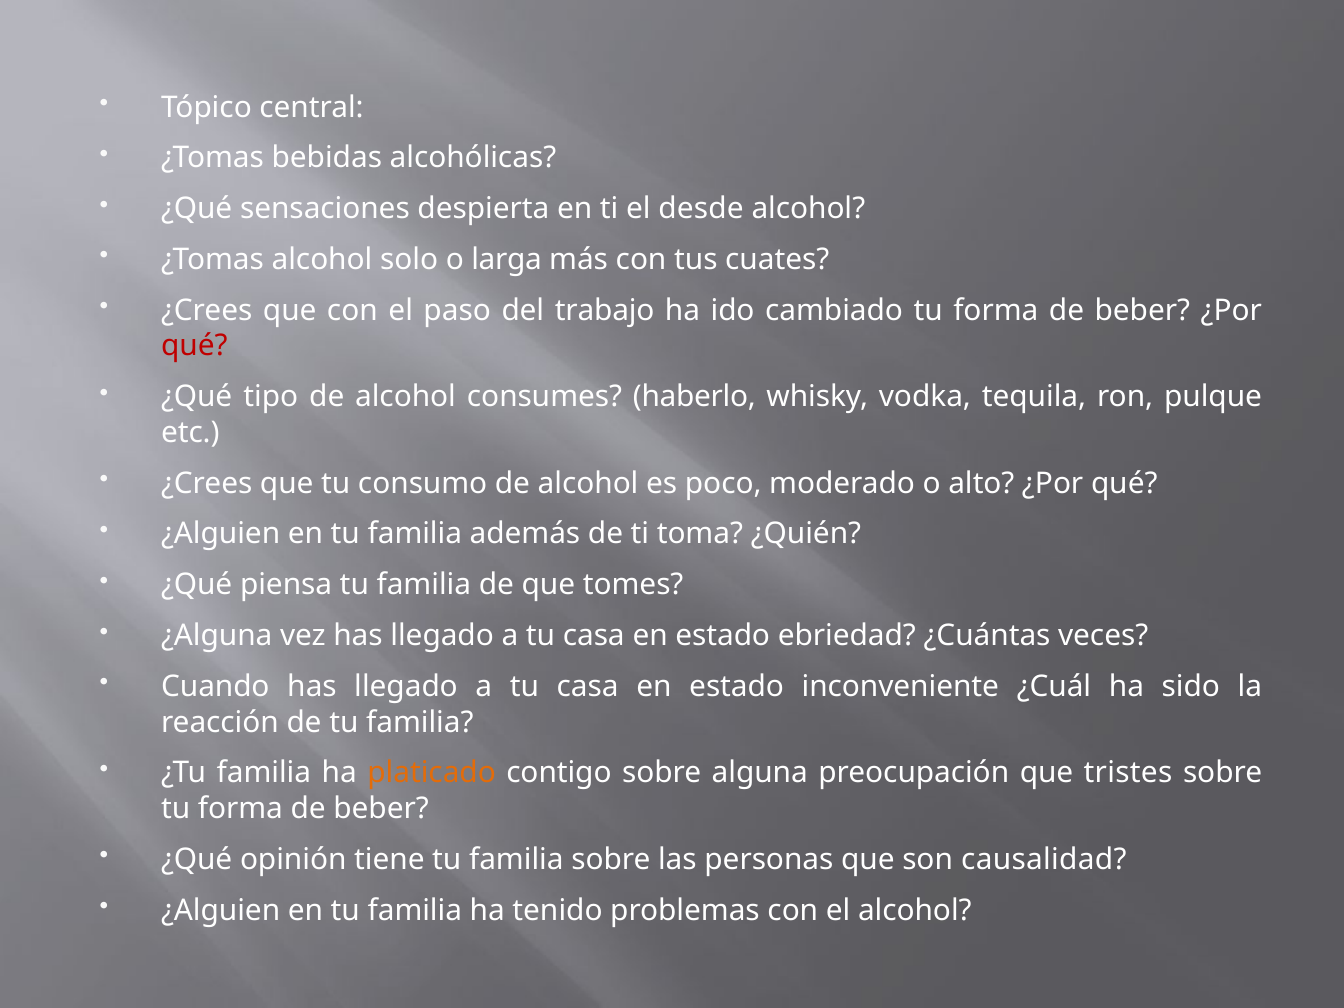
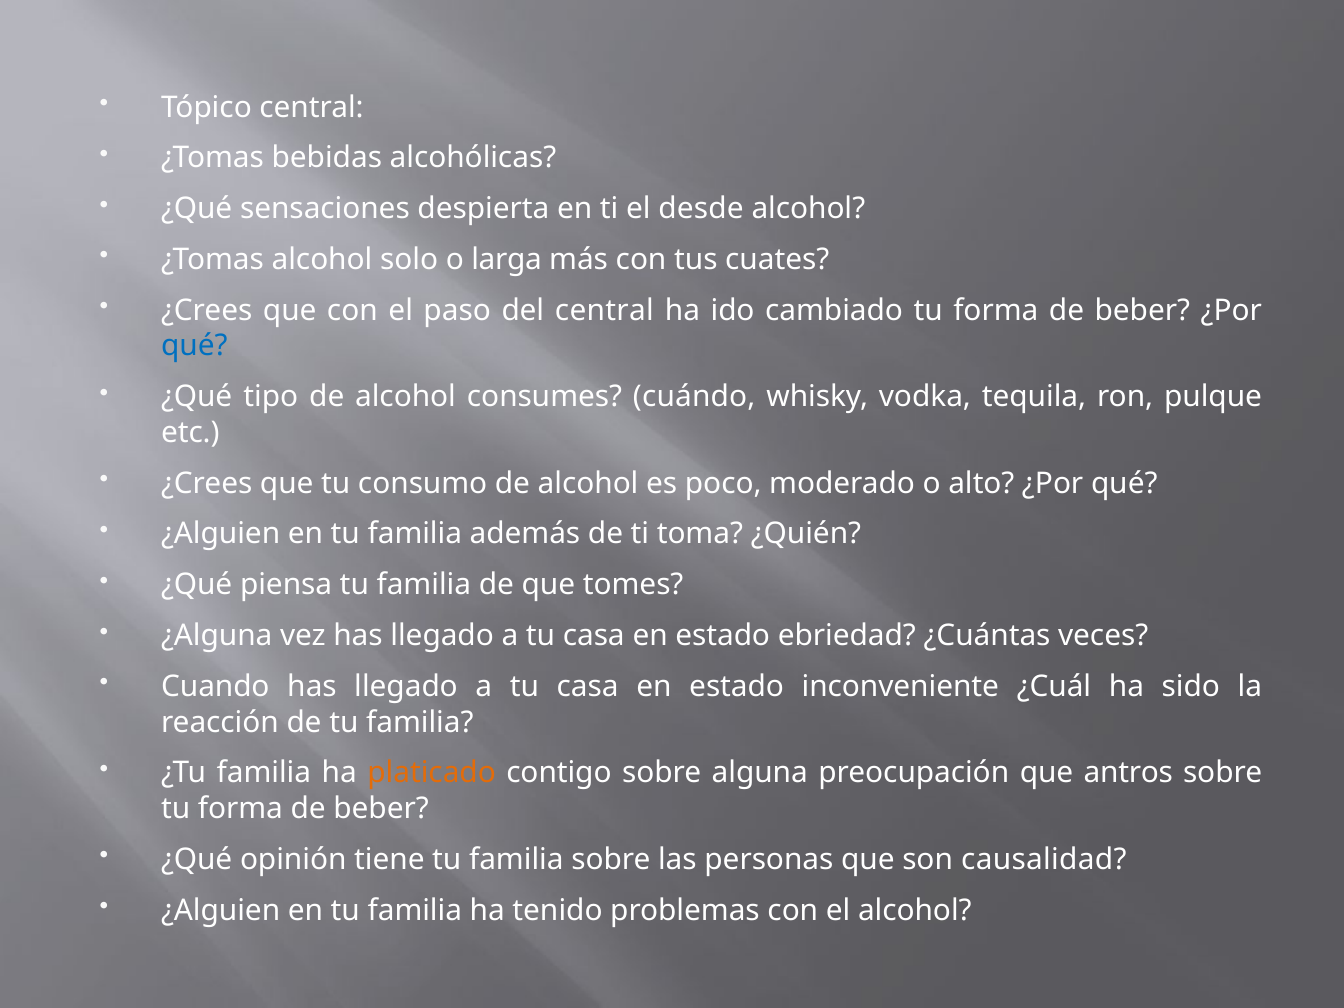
del trabajo: trabajo -> central
qué at (194, 346) colour: red -> blue
haberlo: haberlo -> cuándo
tristes: tristes -> antros
